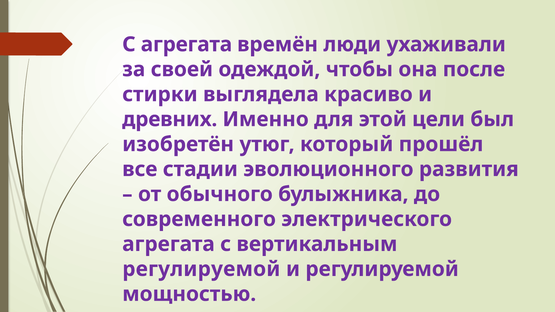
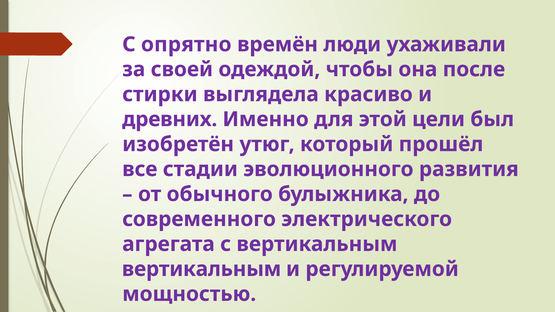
С агрегата: агрегата -> опрятно
регулируемой at (201, 269): регулируемой -> вертикальным
